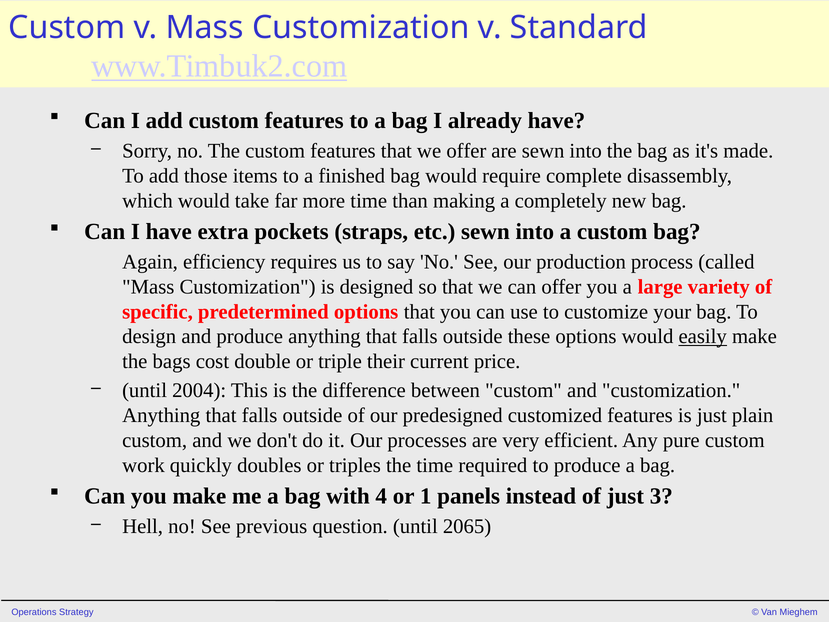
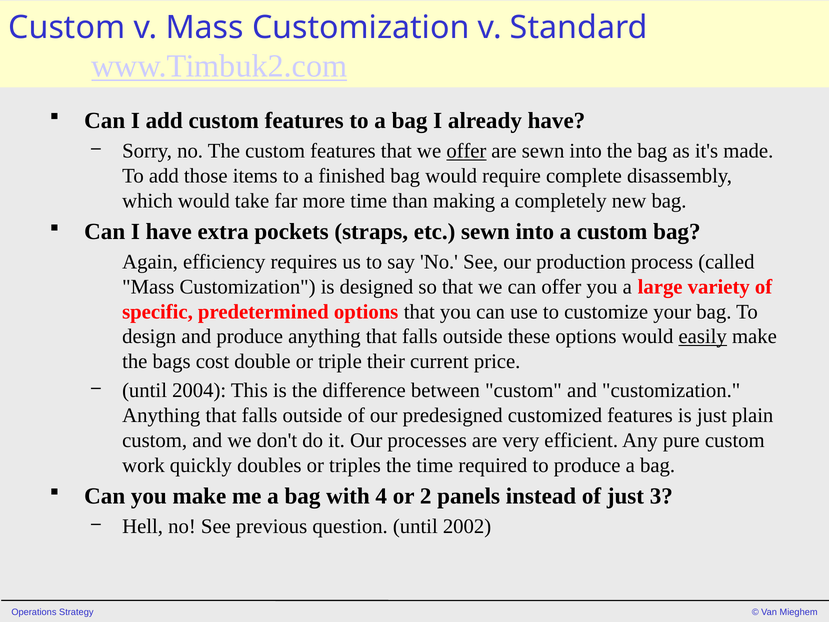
offer at (466, 151) underline: none -> present
1: 1 -> 2
2065: 2065 -> 2002
